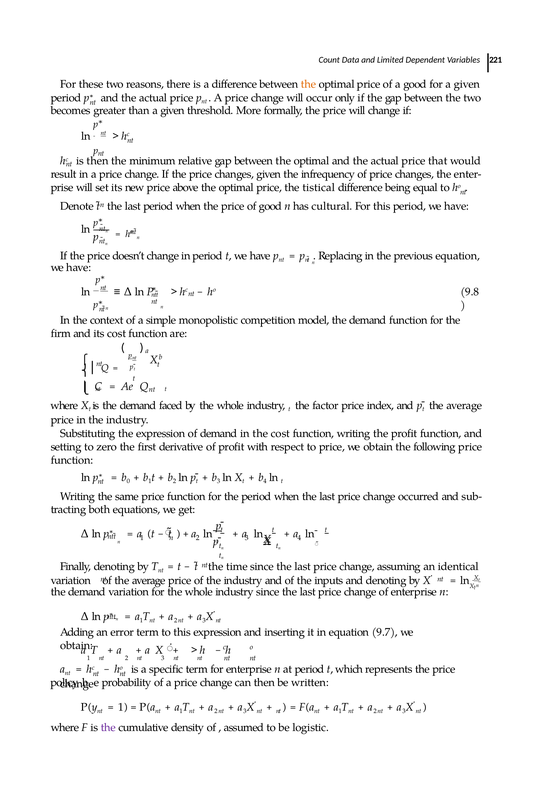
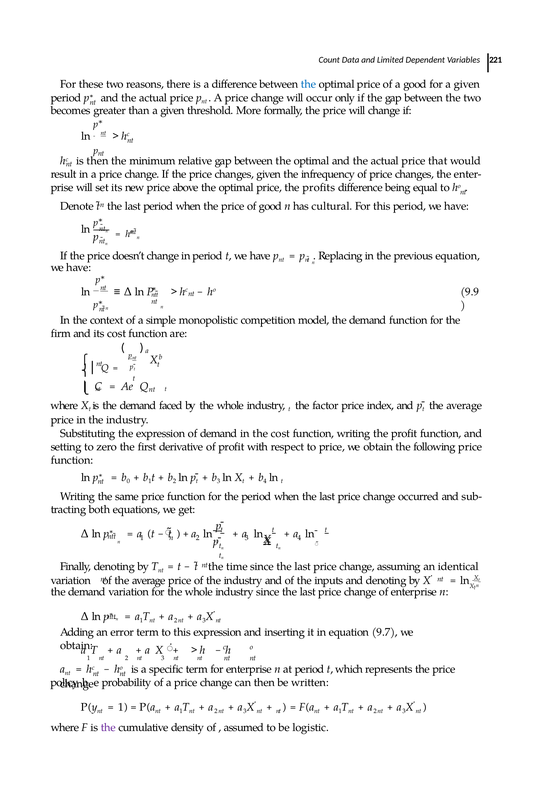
the at (309, 84) colour: orange -> blue
tistical: tistical -> proﬁts
9.8: 9.8 -> 9.9
